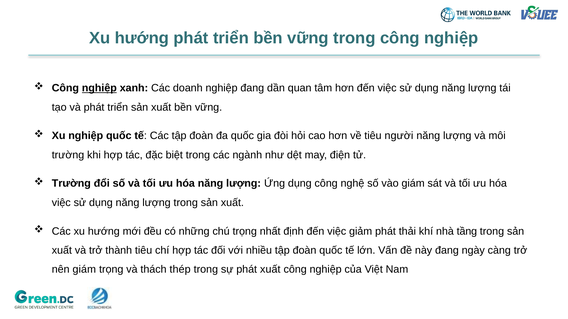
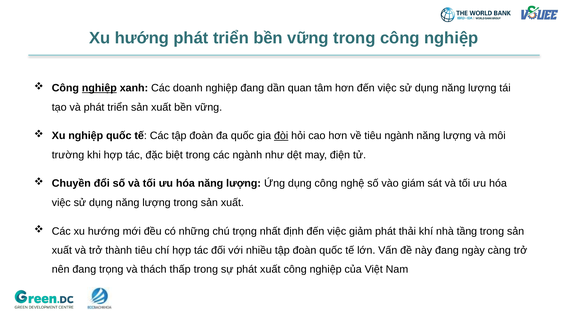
đòi underline: none -> present
tiêu người: người -> ngành
Trường at (71, 184): Trường -> Chuyền
nên giám: giám -> đang
thép: thép -> thấp
